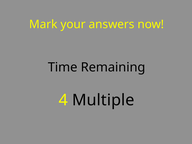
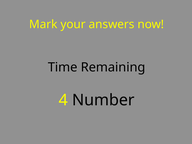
Multiple: Multiple -> Number
